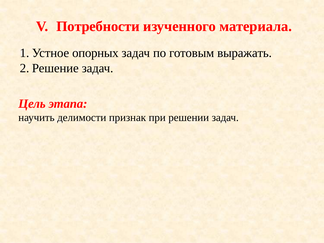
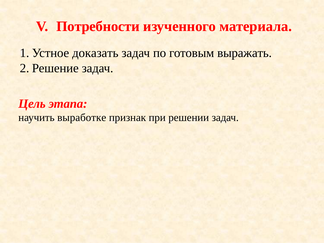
опорных: опорных -> доказать
делимости: делимости -> выработке
